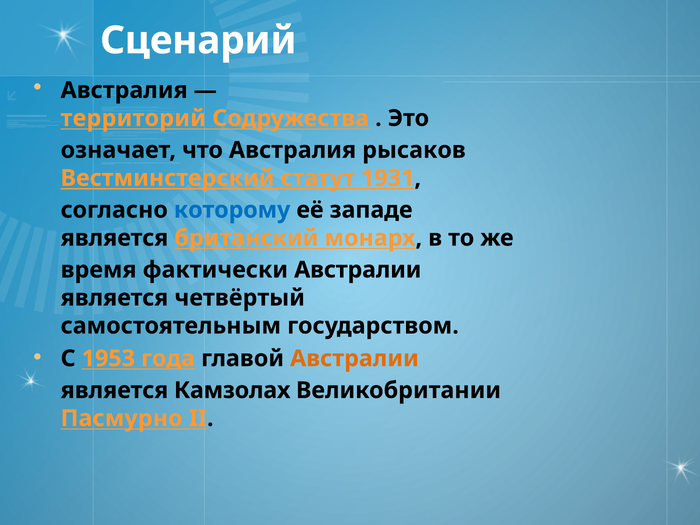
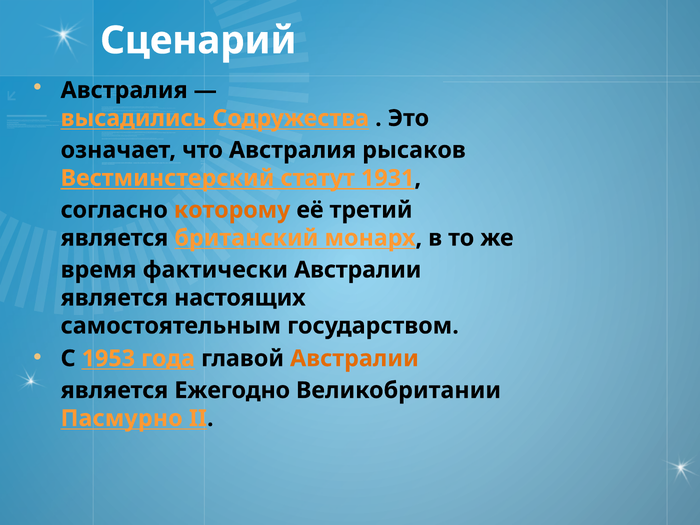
территорий: территорий -> высадились
которому colour: blue -> orange
западе: западе -> третий
четвёртый: четвёртый -> настоящих
Камзолах: Камзолах -> Ежегодно
